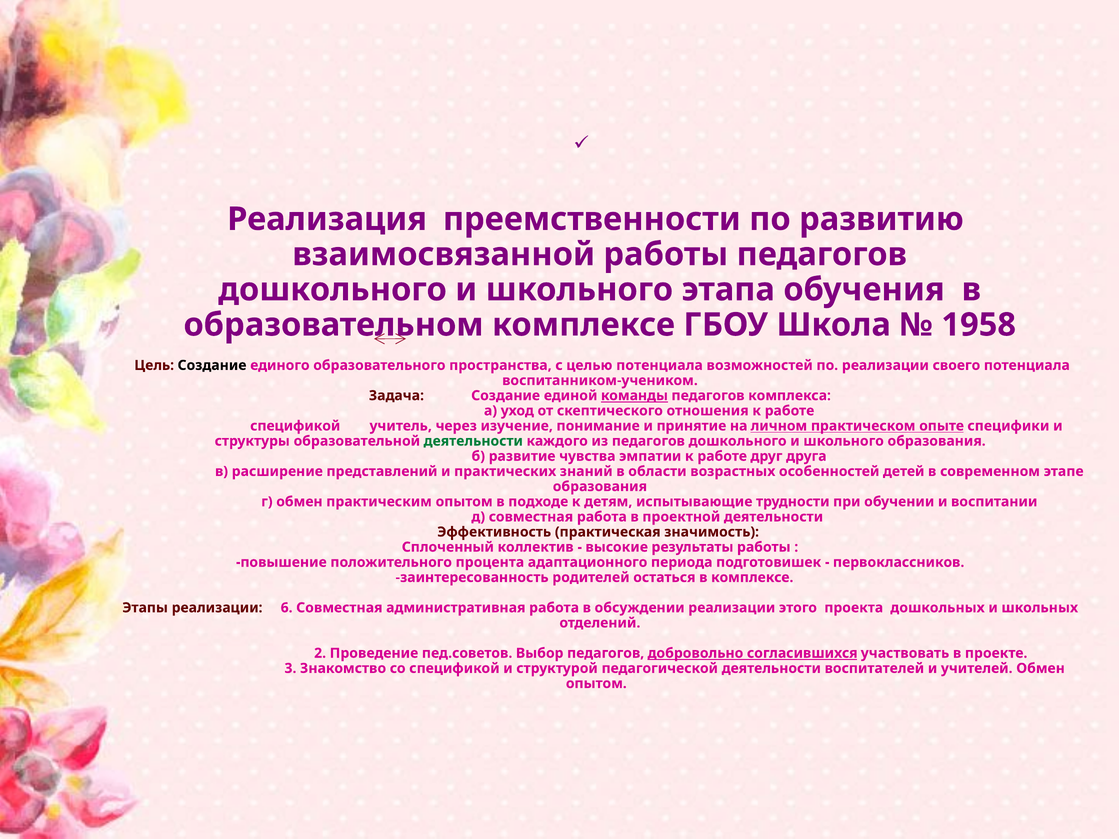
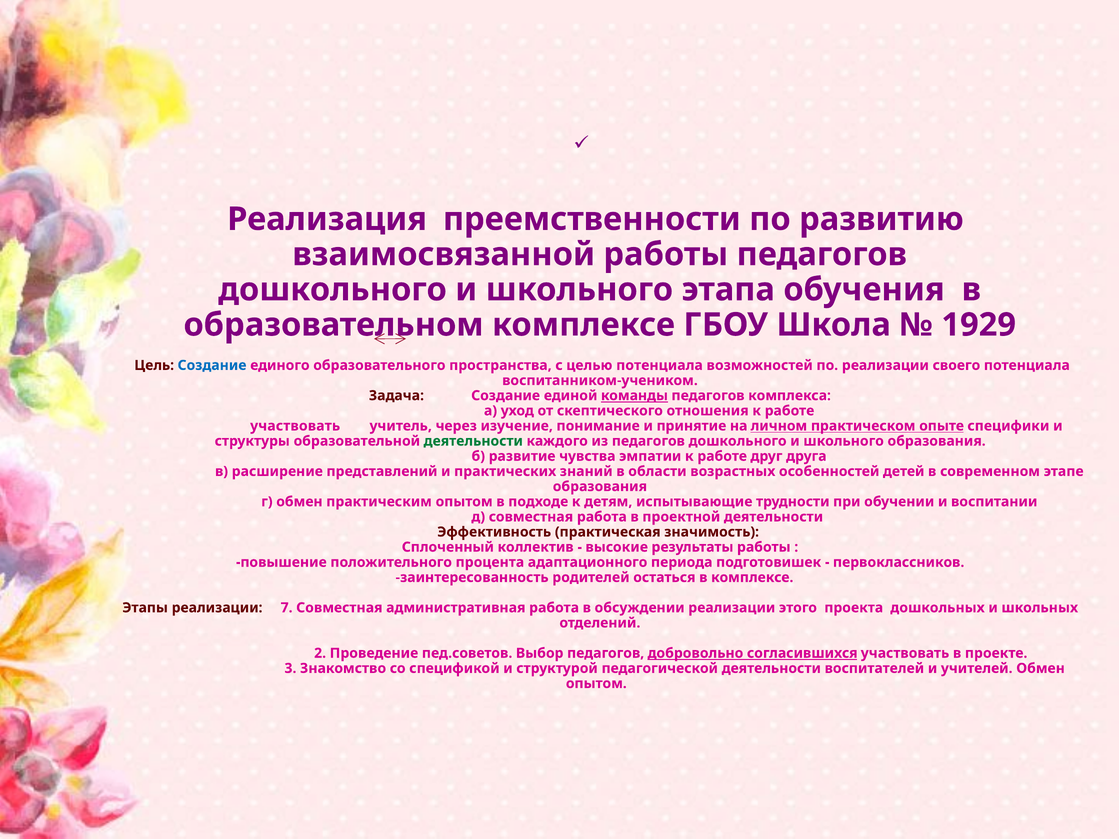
1958: 1958 -> 1929
Создание at (212, 365) colour: black -> blue
спецификой at (295, 426): спецификой -> участвовать
6: 6 -> 7
